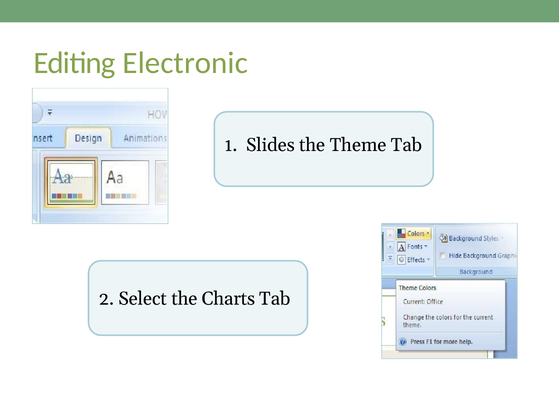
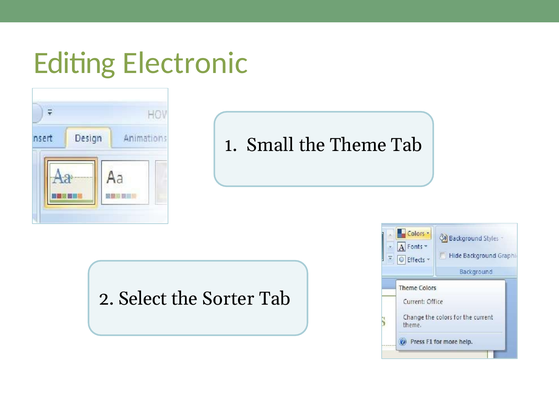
Slides: Slides -> Small
Charts: Charts -> Sorter
